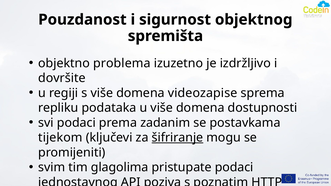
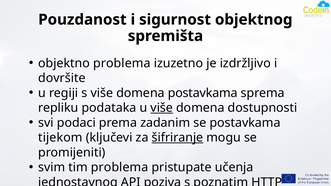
domena videozapise: videozapise -> postavkama
više at (162, 108) underline: none -> present
tim glagolima: glagolima -> problema
pristupate podaci: podaci -> učenja
